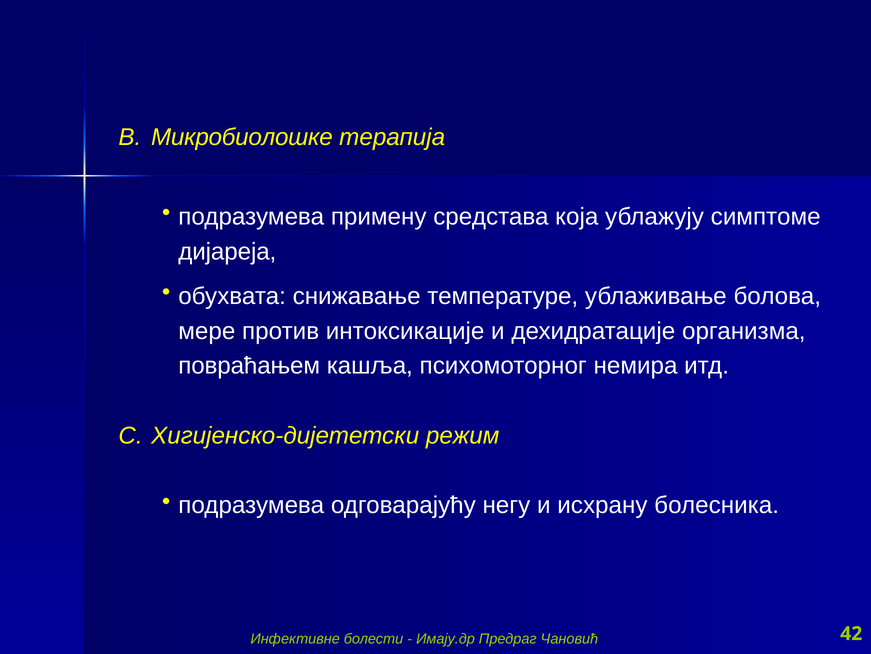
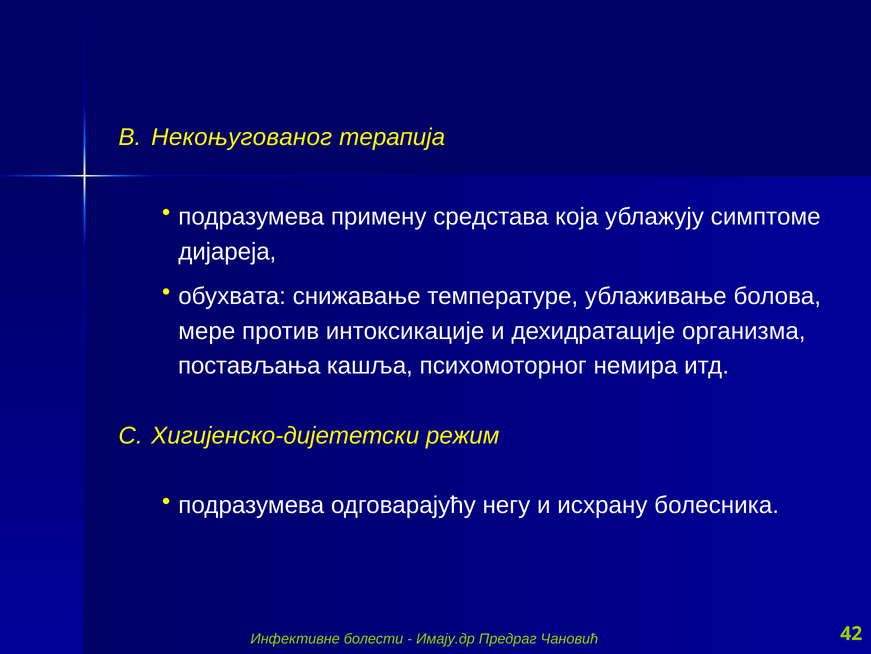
Микробиолошке: Микробиолошке -> Некоњугованог
повраћањем: повраћањем -> постављања
